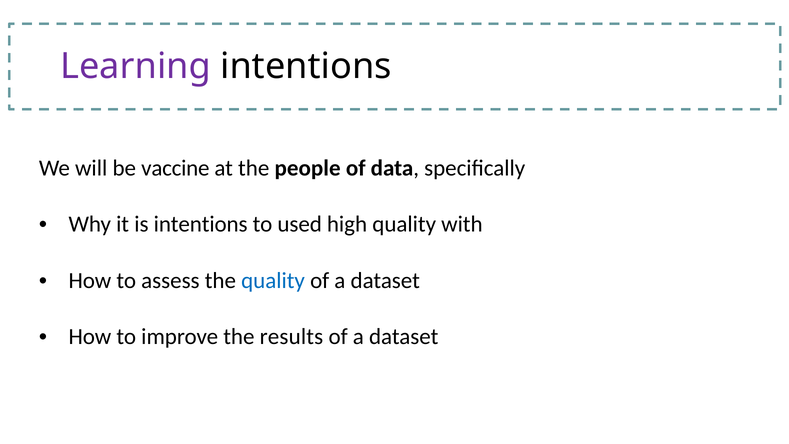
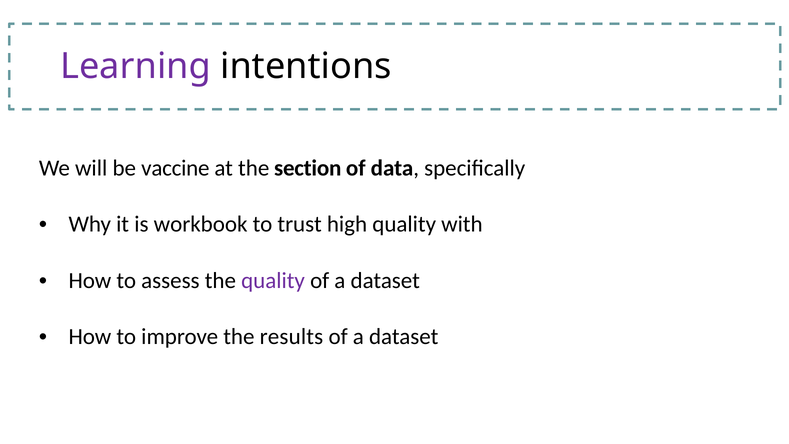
people: people -> section
is intentions: intentions -> workbook
used: used -> trust
quality at (273, 280) colour: blue -> purple
